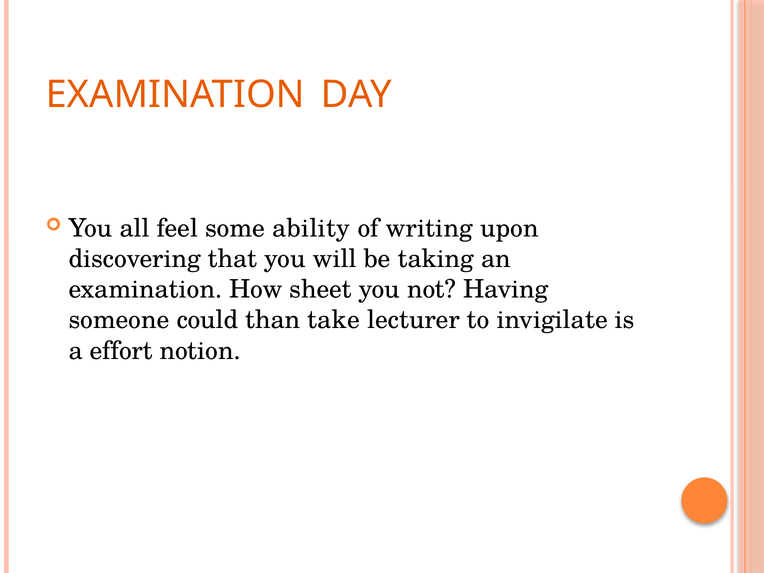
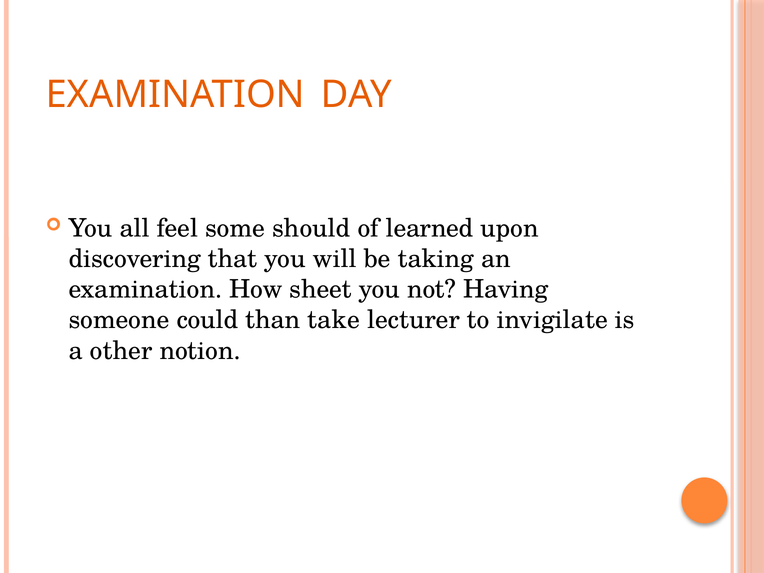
ability: ability -> should
writing: writing -> learned
effort: effort -> other
